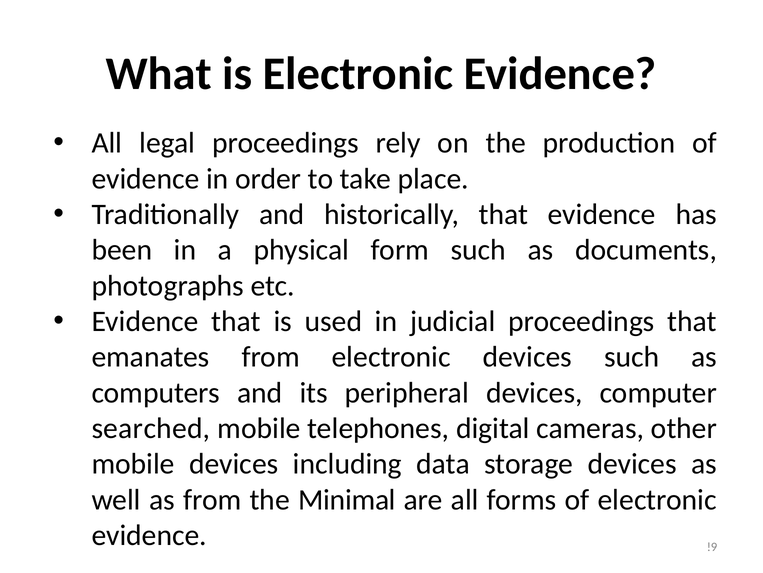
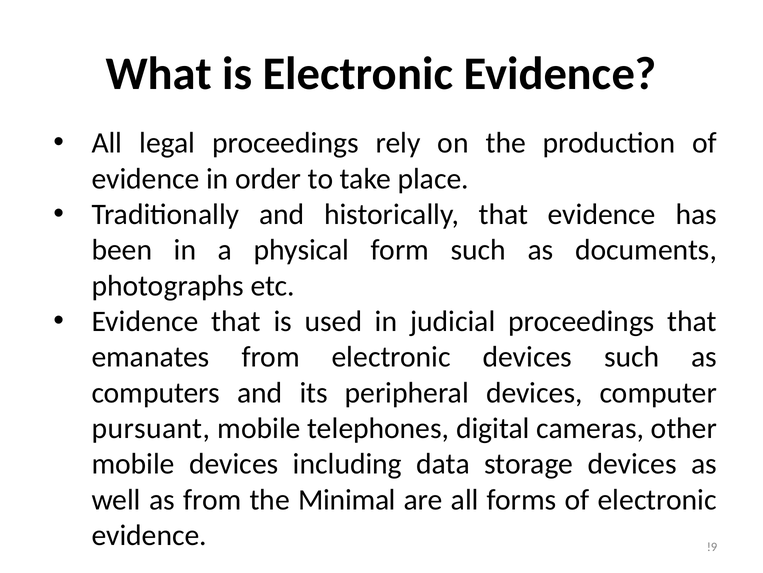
searched: searched -> pursuant
